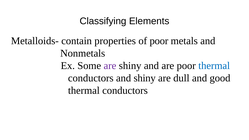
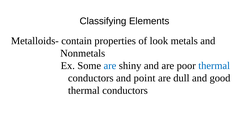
of poor: poor -> look
are at (110, 66) colour: purple -> blue
and shiny: shiny -> point
